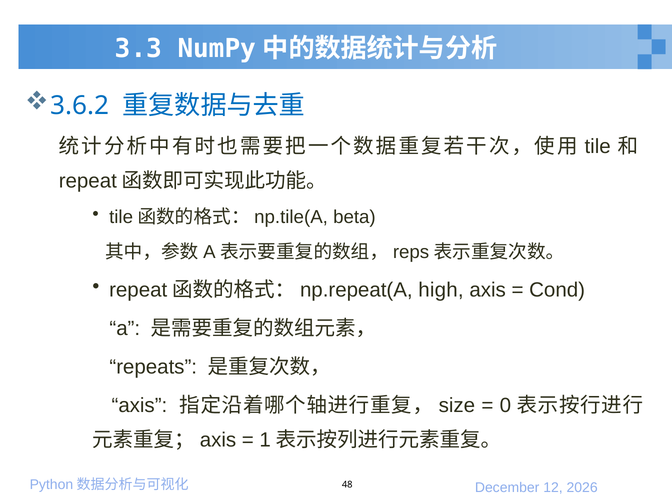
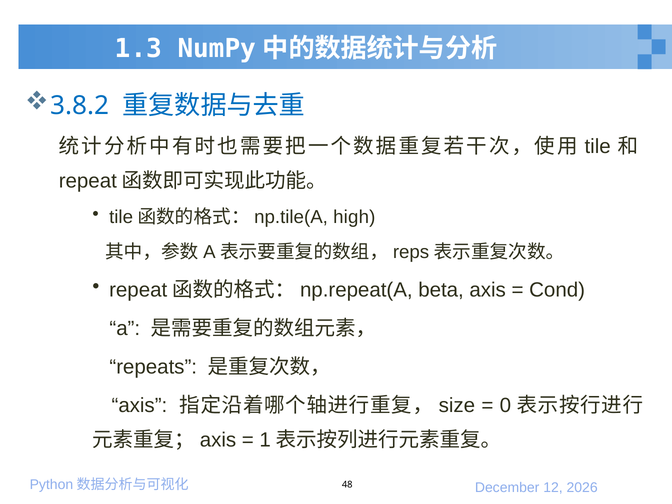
3.3: 3.3 -> 1.3
3.6.2: 3.6.2 -> 3.8.2
beta: beta -> high
high: high -> beta
